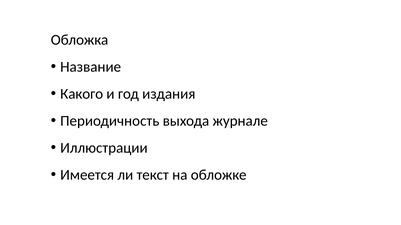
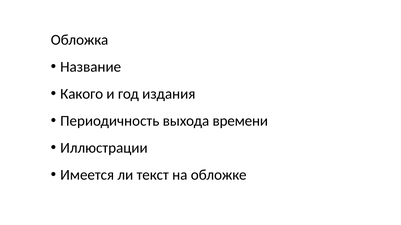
журнале: журнале -> времени
